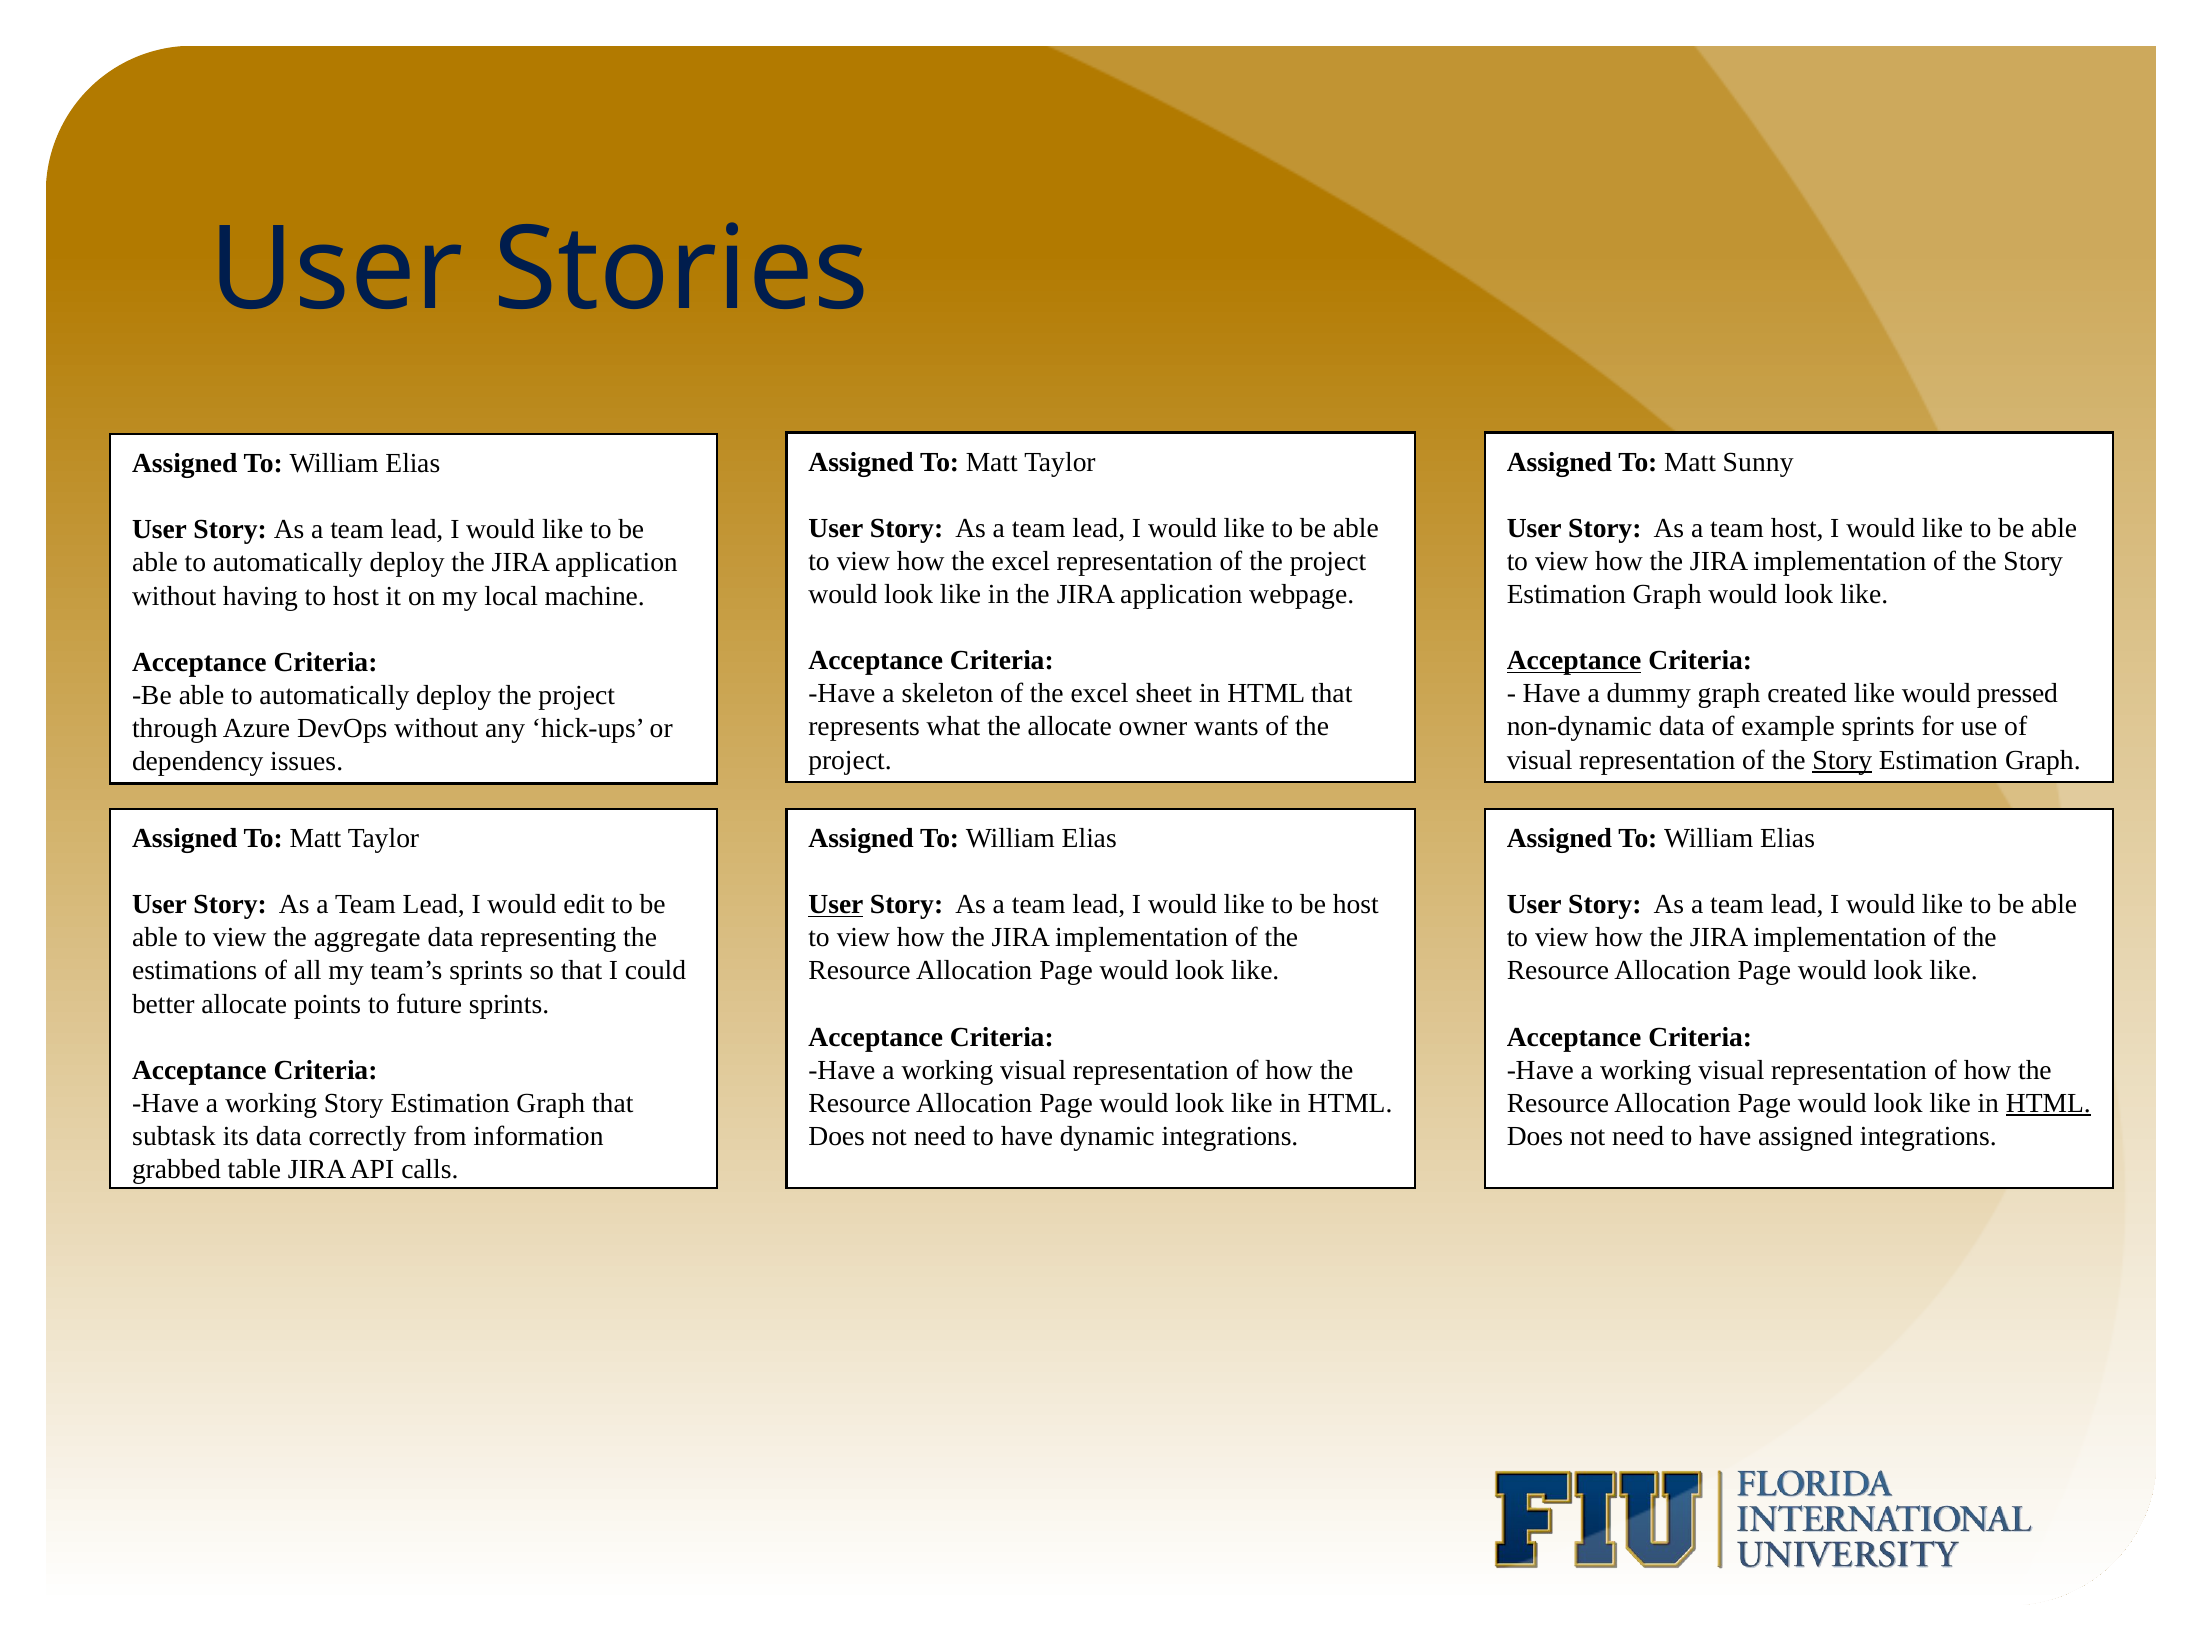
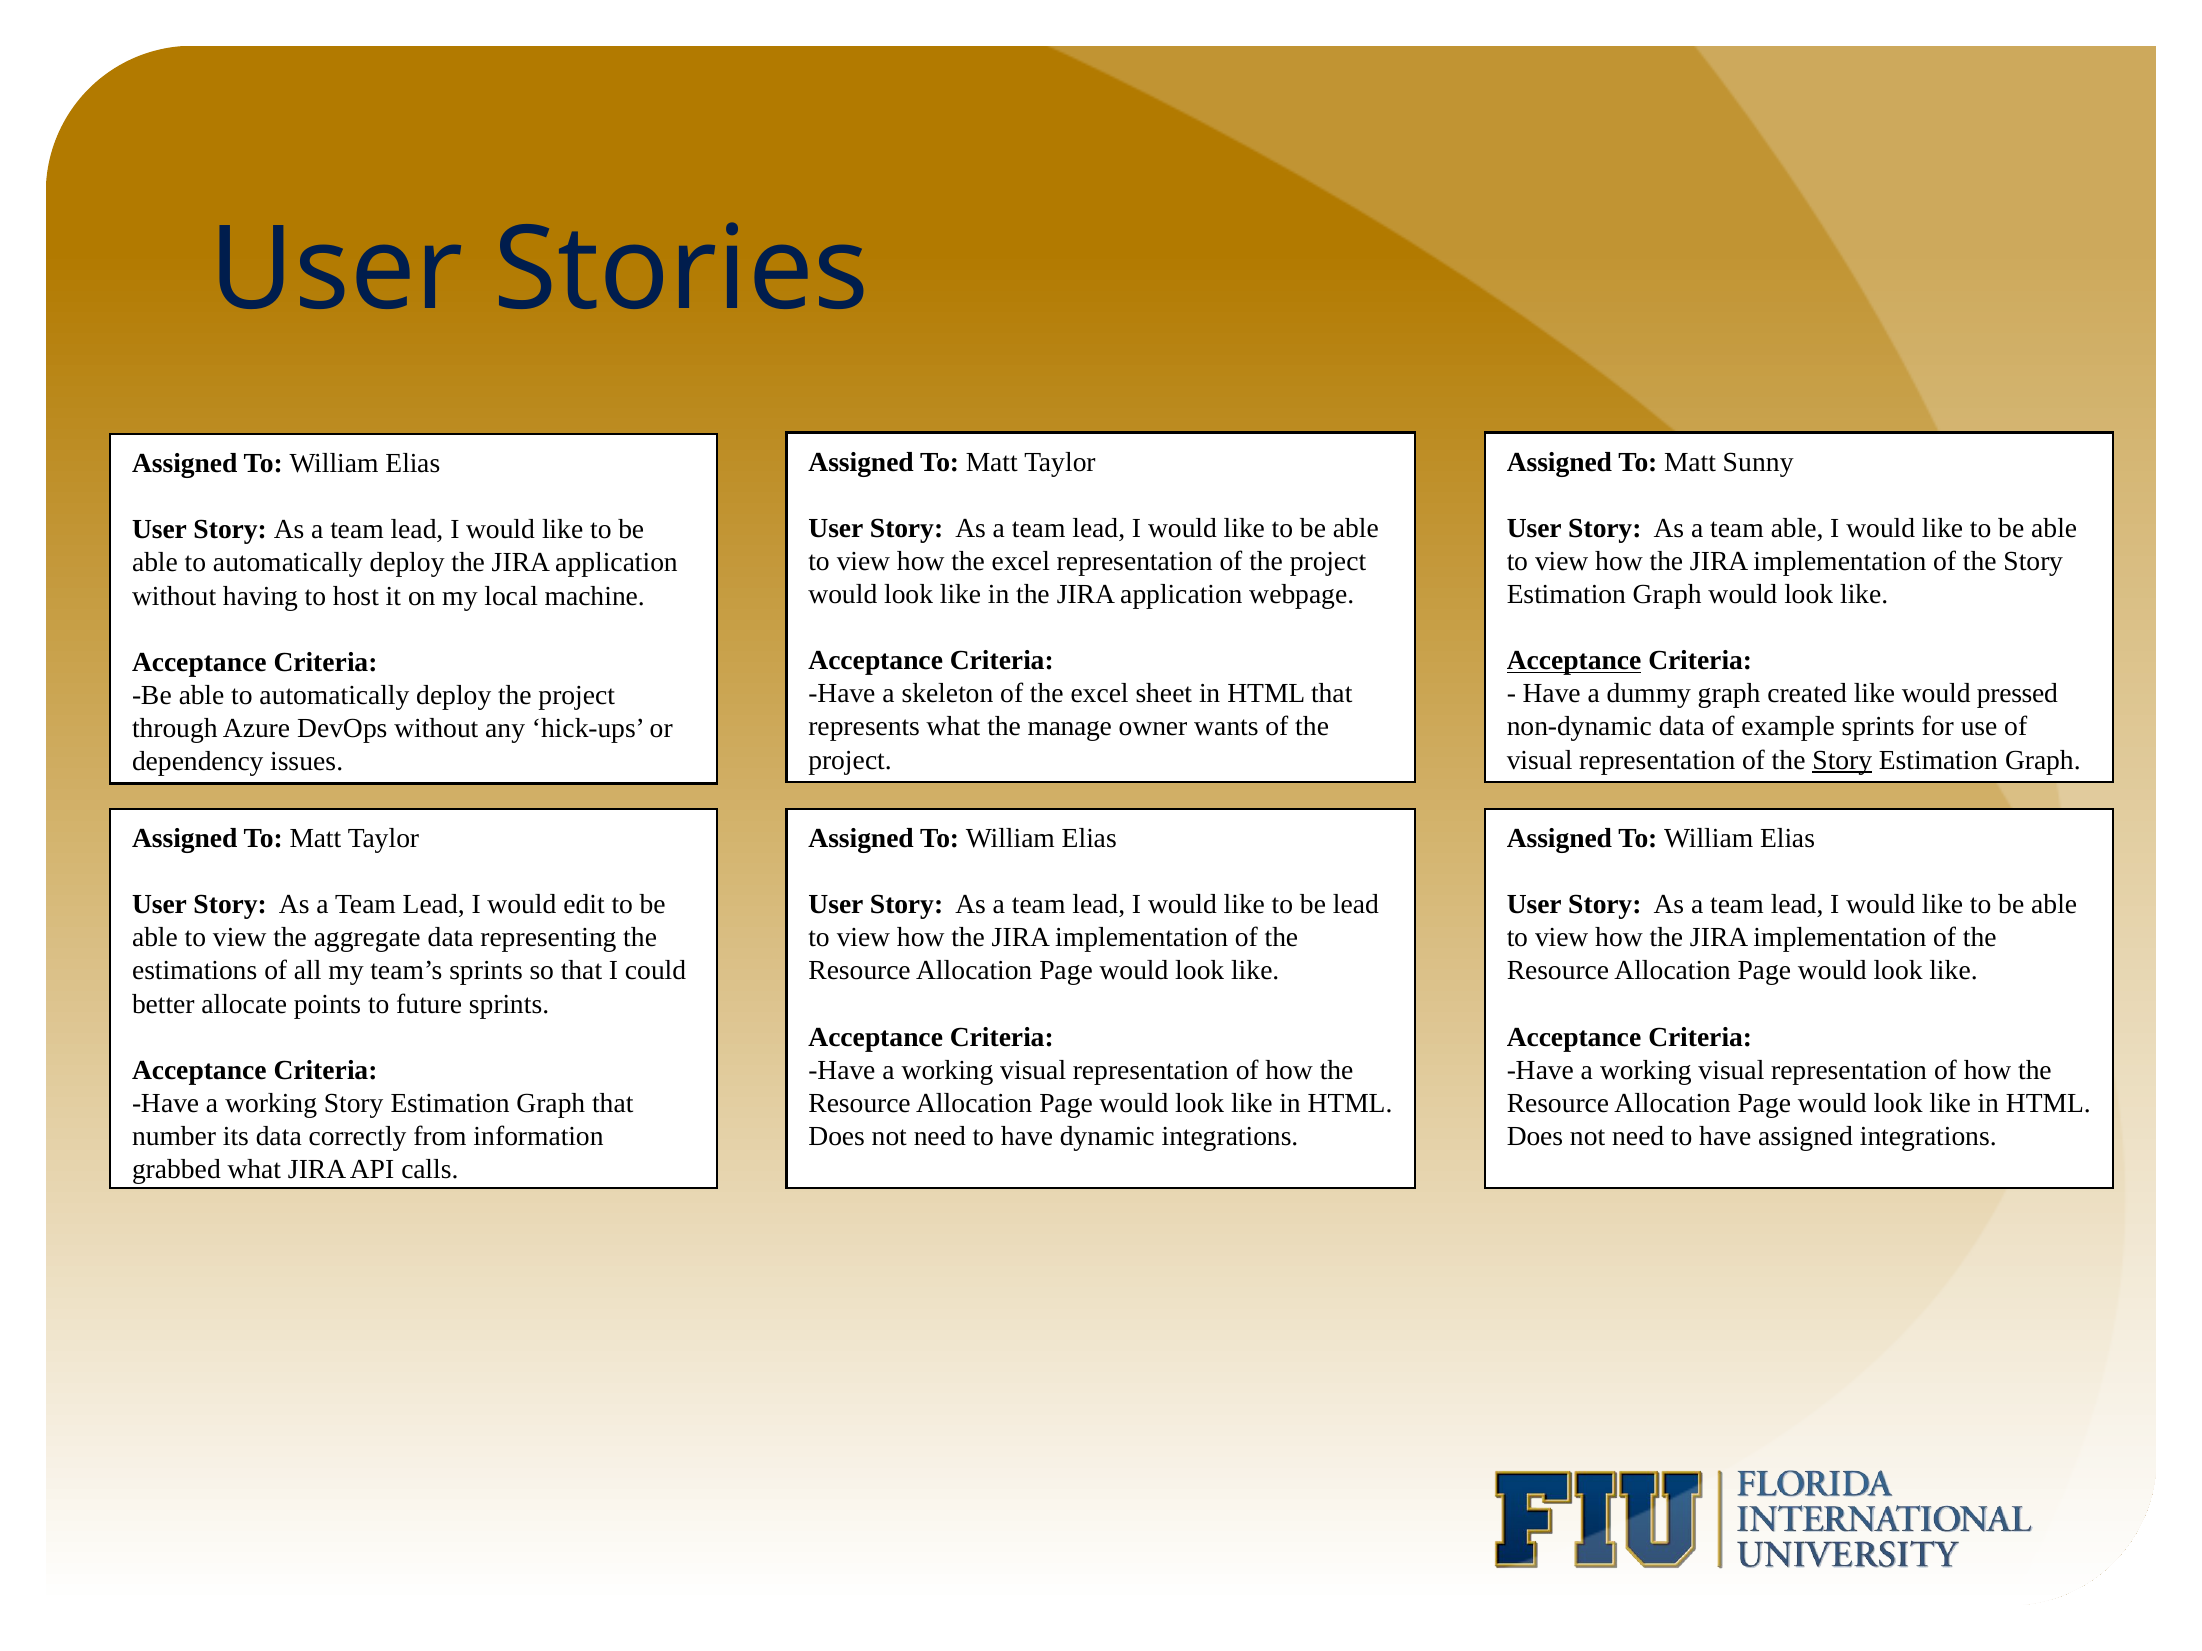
team host: host -> able
the allocate: allocate -> manage
User at (836, 905) underline: present -> none
be host: host -> lead
HTML at (2048, 1104) underline: present -> none
subtask: subtask -> number
grabbed table: table -> what
